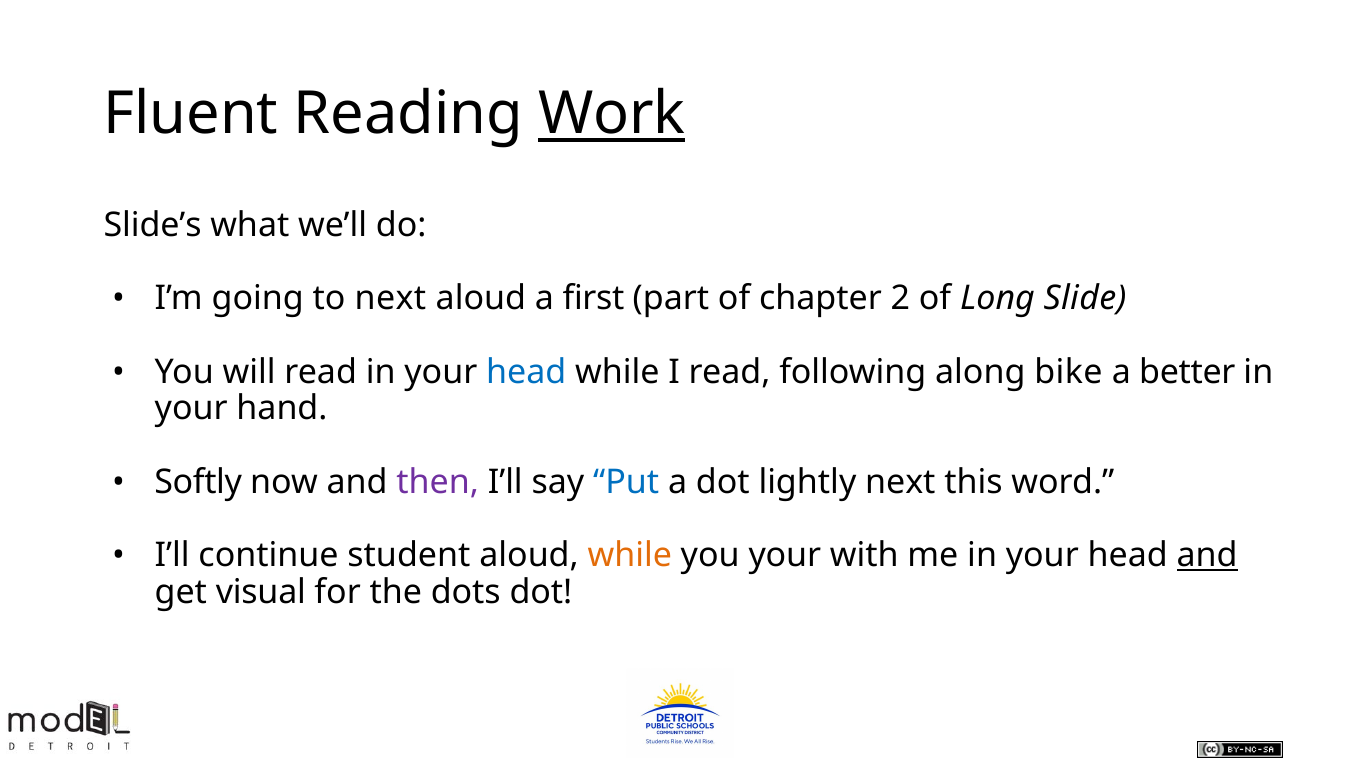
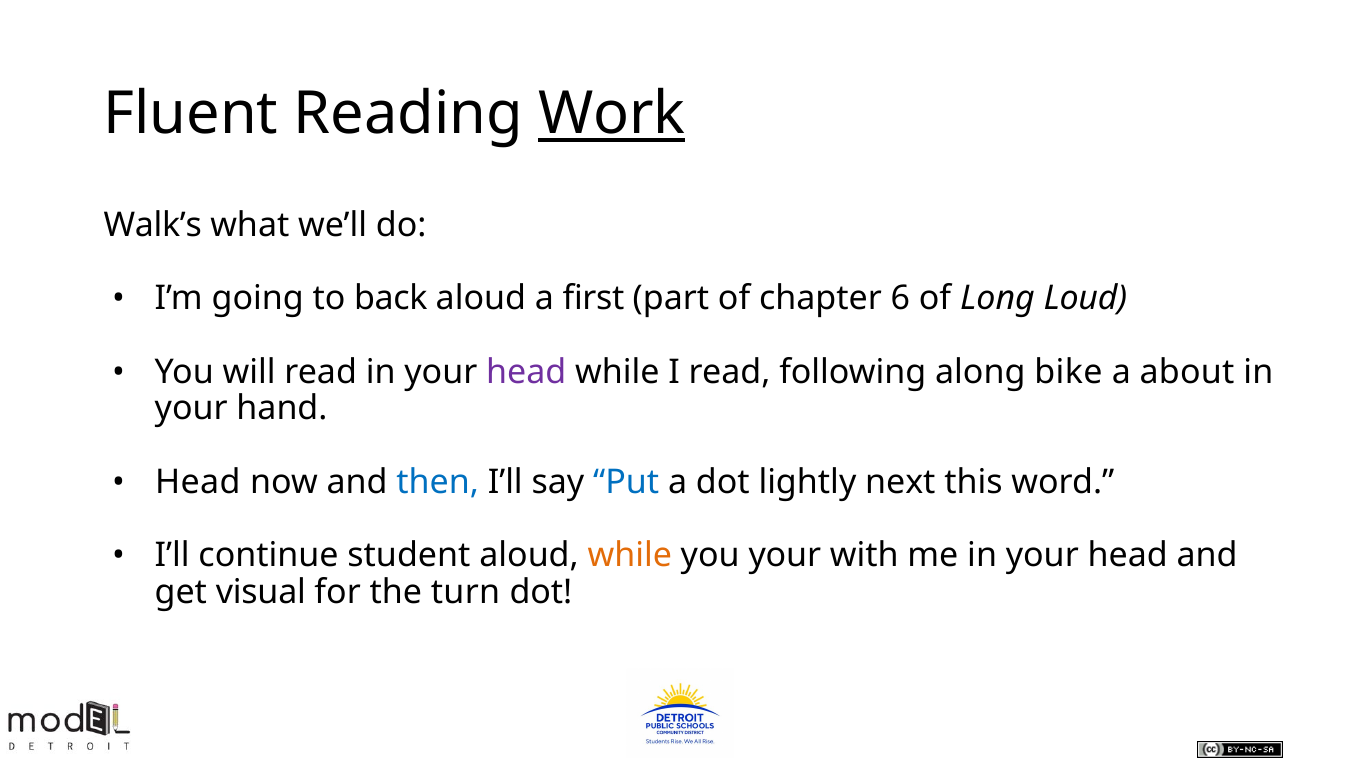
Slide’s: Slide’s -> Walk’s
to next: next -> back
2: 2 -> 6
Slide: Slide -> Loud
head at (526, 372) colour: blue -> purple
better: better -> about
Softly at (198, 482): Softly -> Head
then colour: purple -> blue
and at (1207, 556) underline: present -> none
dots: dots -> turn
